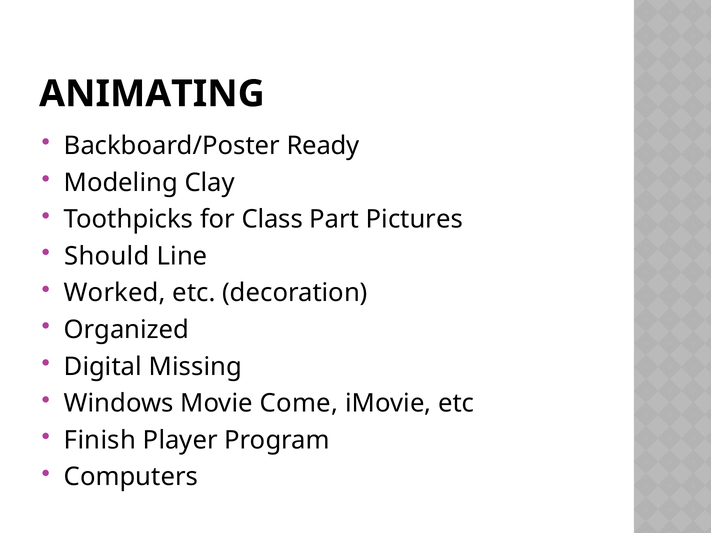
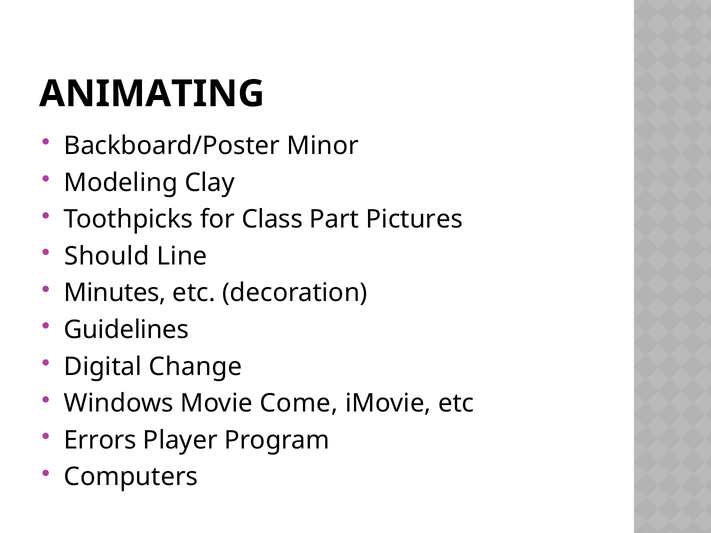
Ready: Ready -> Minor
Worked: Worked -> Minutes
Organized: Organized -> Guidelines
Missing: Missing -> Change
Finish: Finish -> Errors
